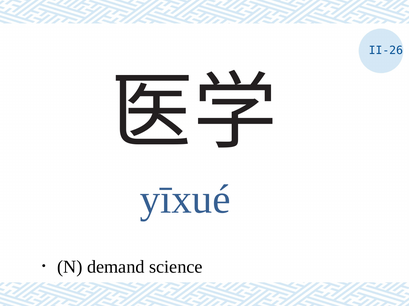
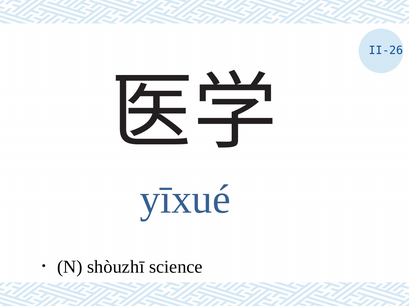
demand: demand -> shòuzhī
